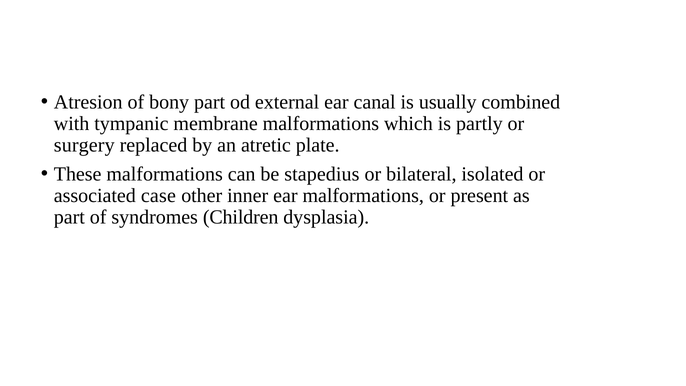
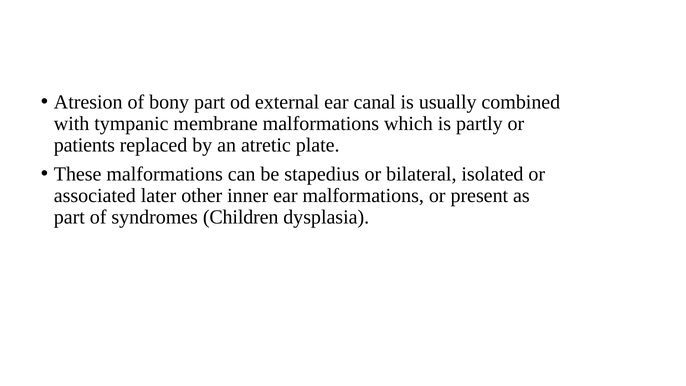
surgery: surgery -> patients
case: case -> later
